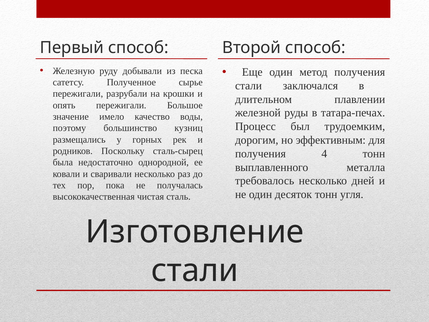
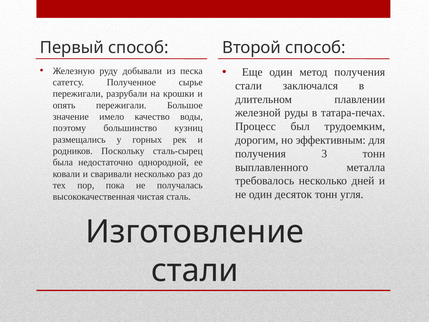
4: 4 -> 3
